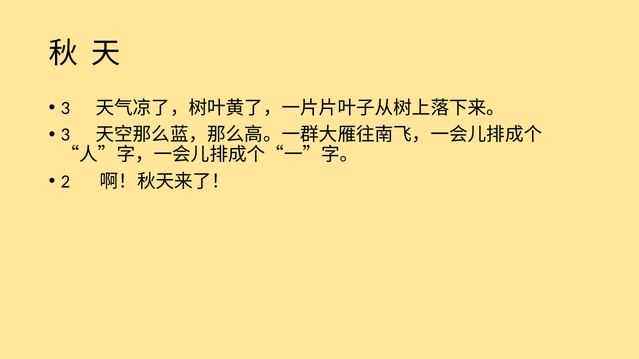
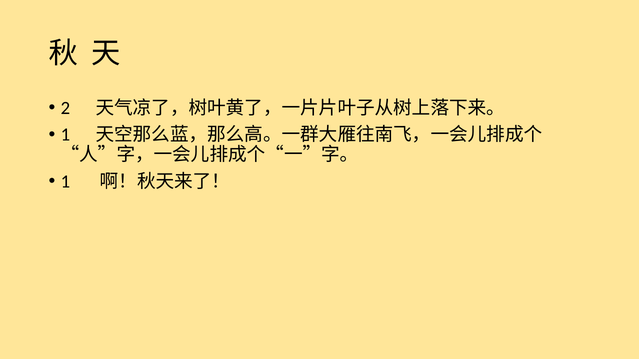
3 at (65, 108): 3 -> 2
3 at (65, 135): 3 -> 1
2 at (65, 182): 2 -> 1
